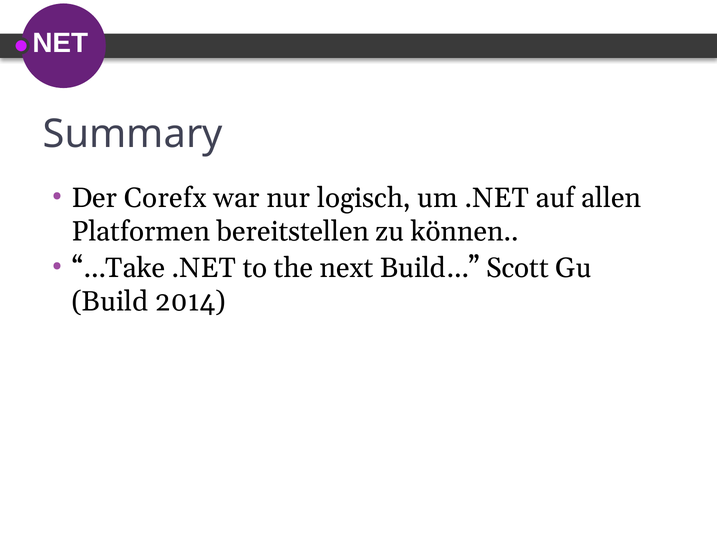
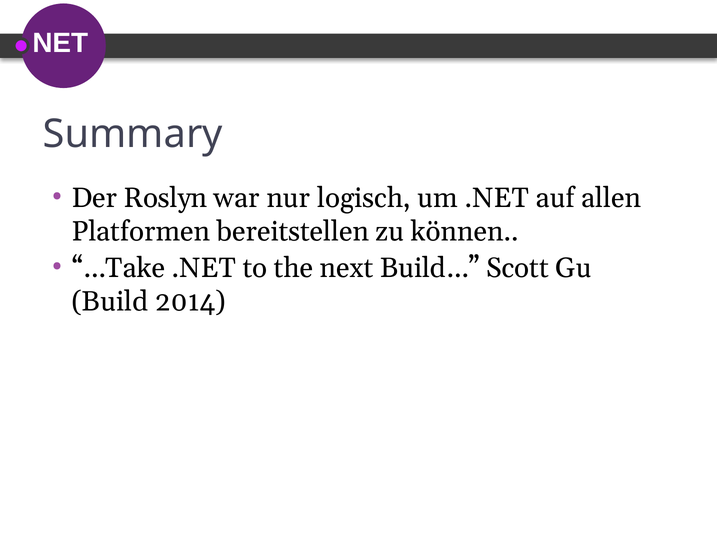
Corefx: Corefx -> Roslyn
